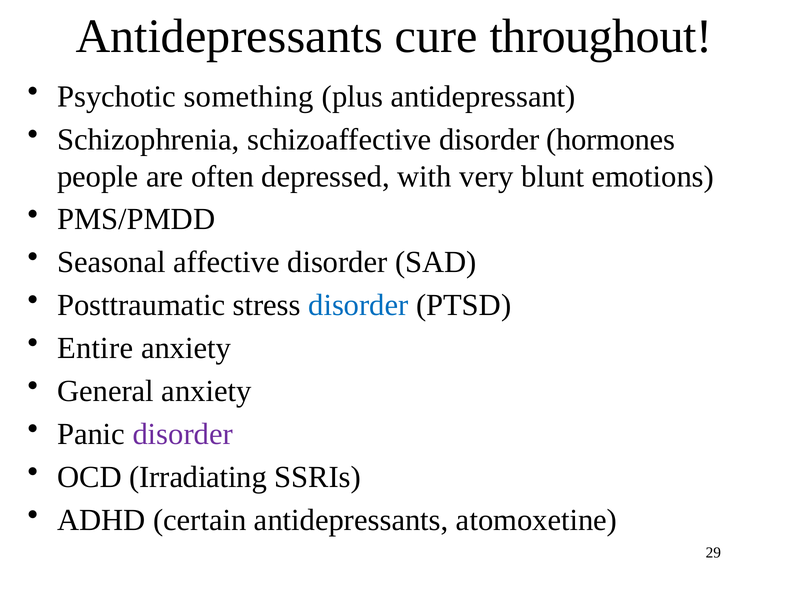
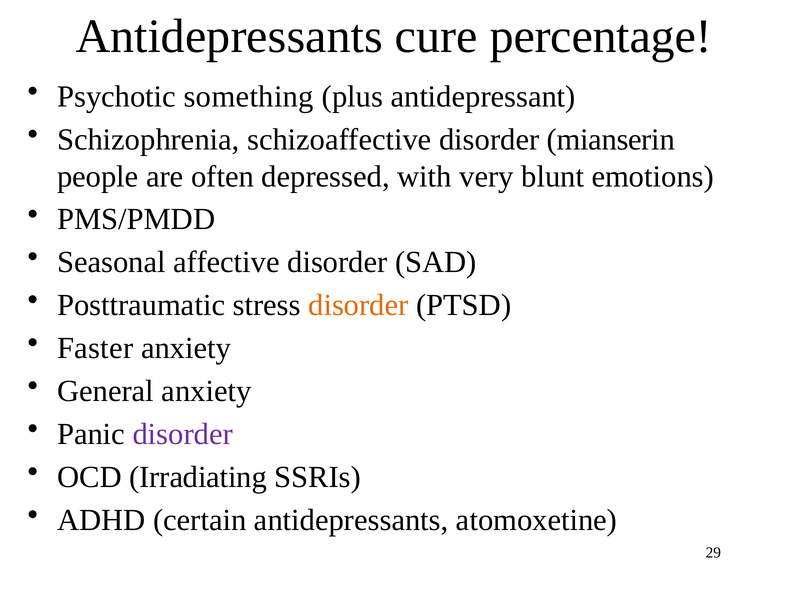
throughout: throughout -> percentage
hormones: hormones -> mianserin
disorder at (358, 305) colour: blue -> orange
Entire: Entire -> Faster
